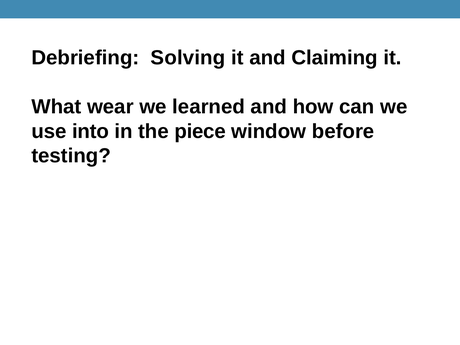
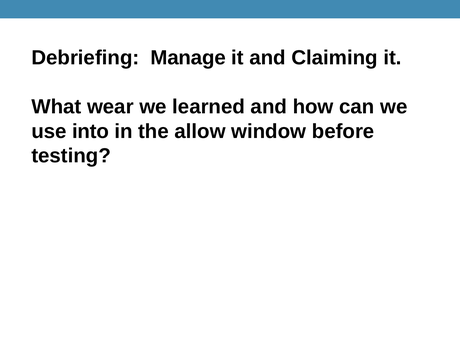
Solving: Solving -> Manage
piece: piece -> allow
